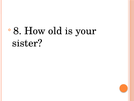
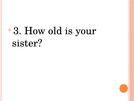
8: 8 -> 3
